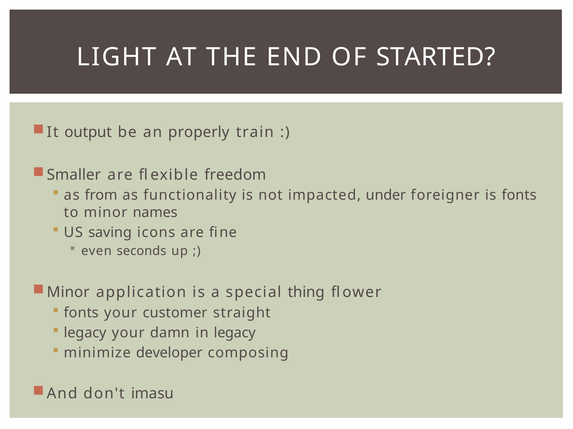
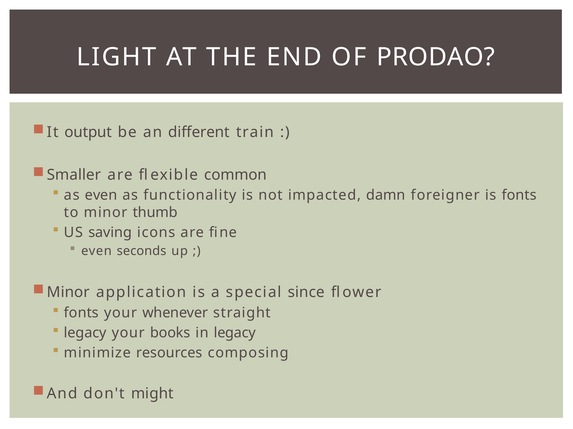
STARTED: STARTED -> PRODAO
properly: properly -> different
freedom: freedom -> common
as from: from -> even
under: under -> damn
names: names -> thumb
thing: thing -> since
customer: customer -> whenever
damn: damn -> books
developer: developer -> resources
imasu: imasu -> might
